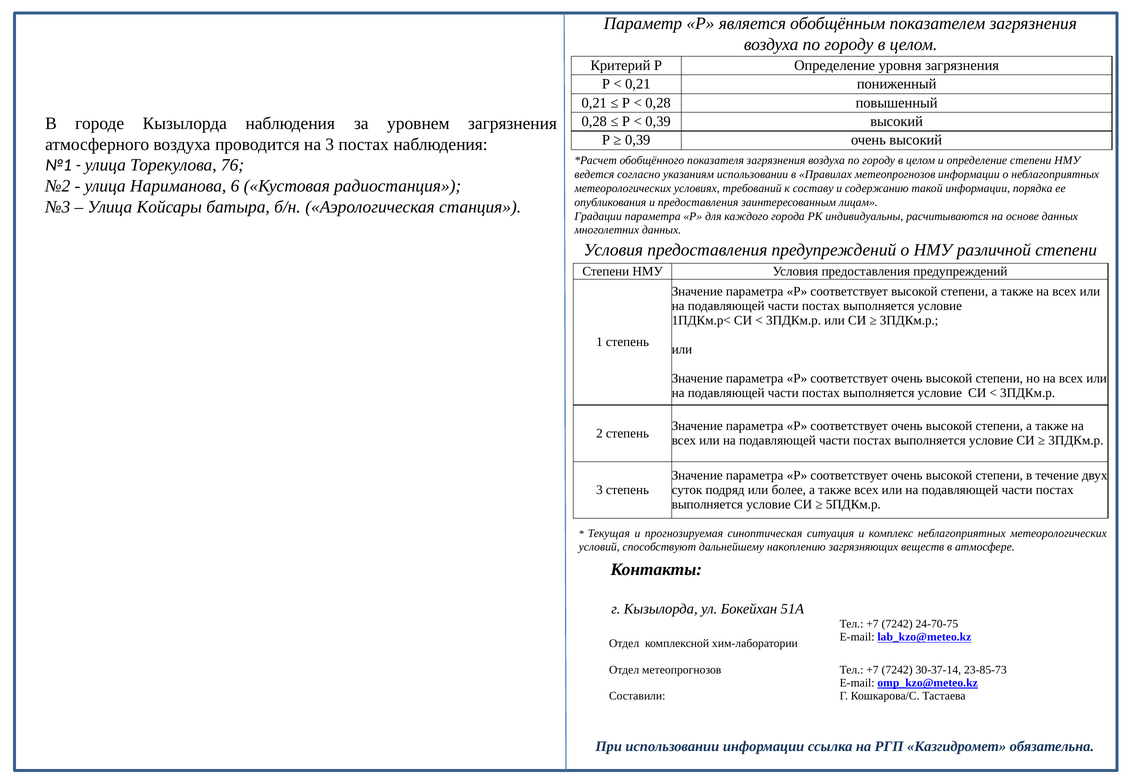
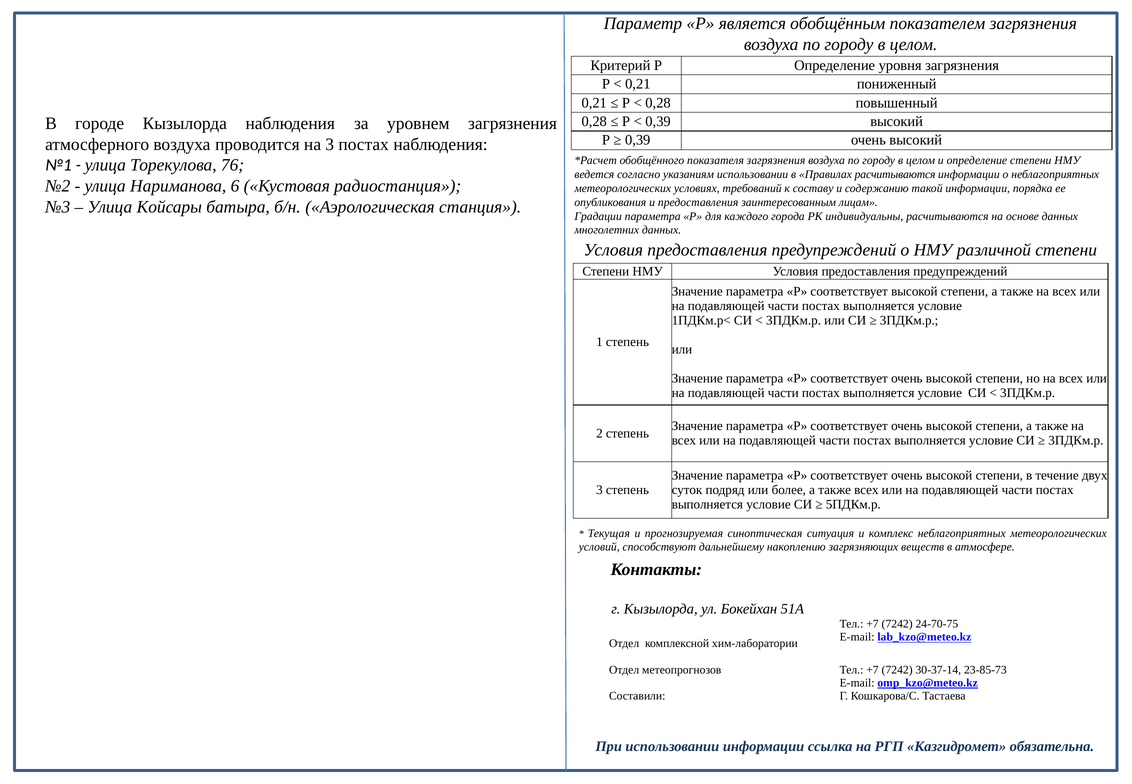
Правилах метеопрогнозов: метеопрогнозов -> расчитываются
